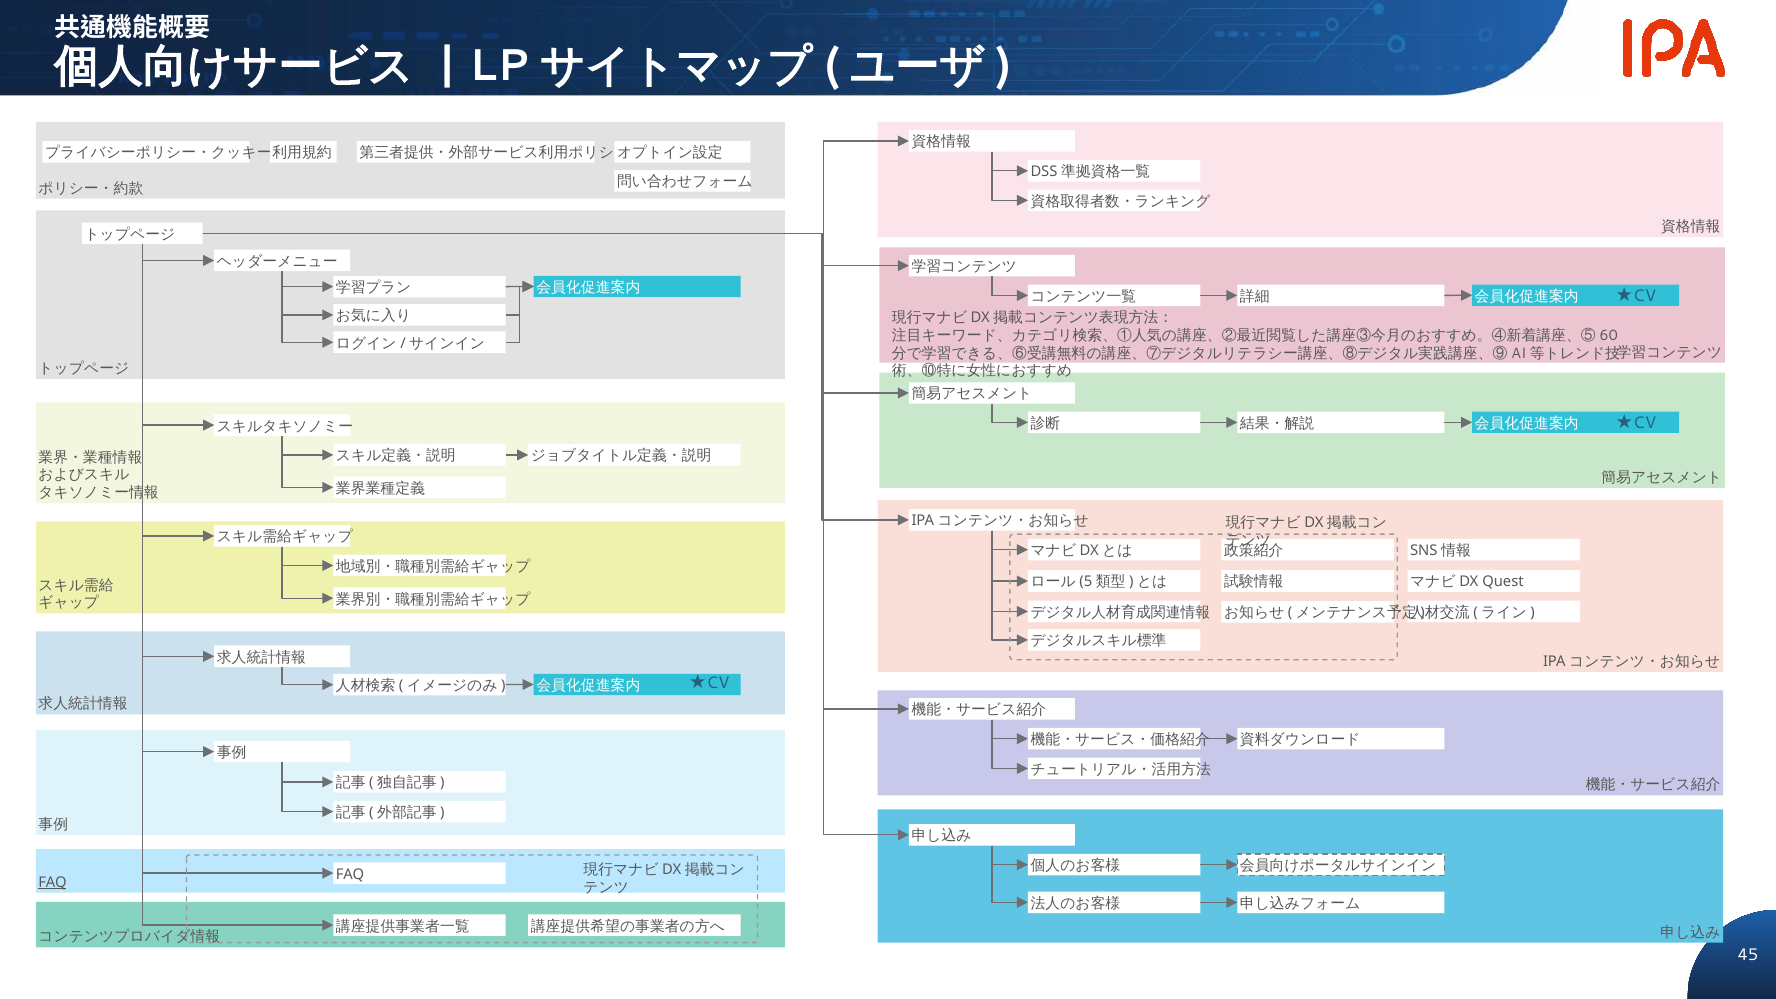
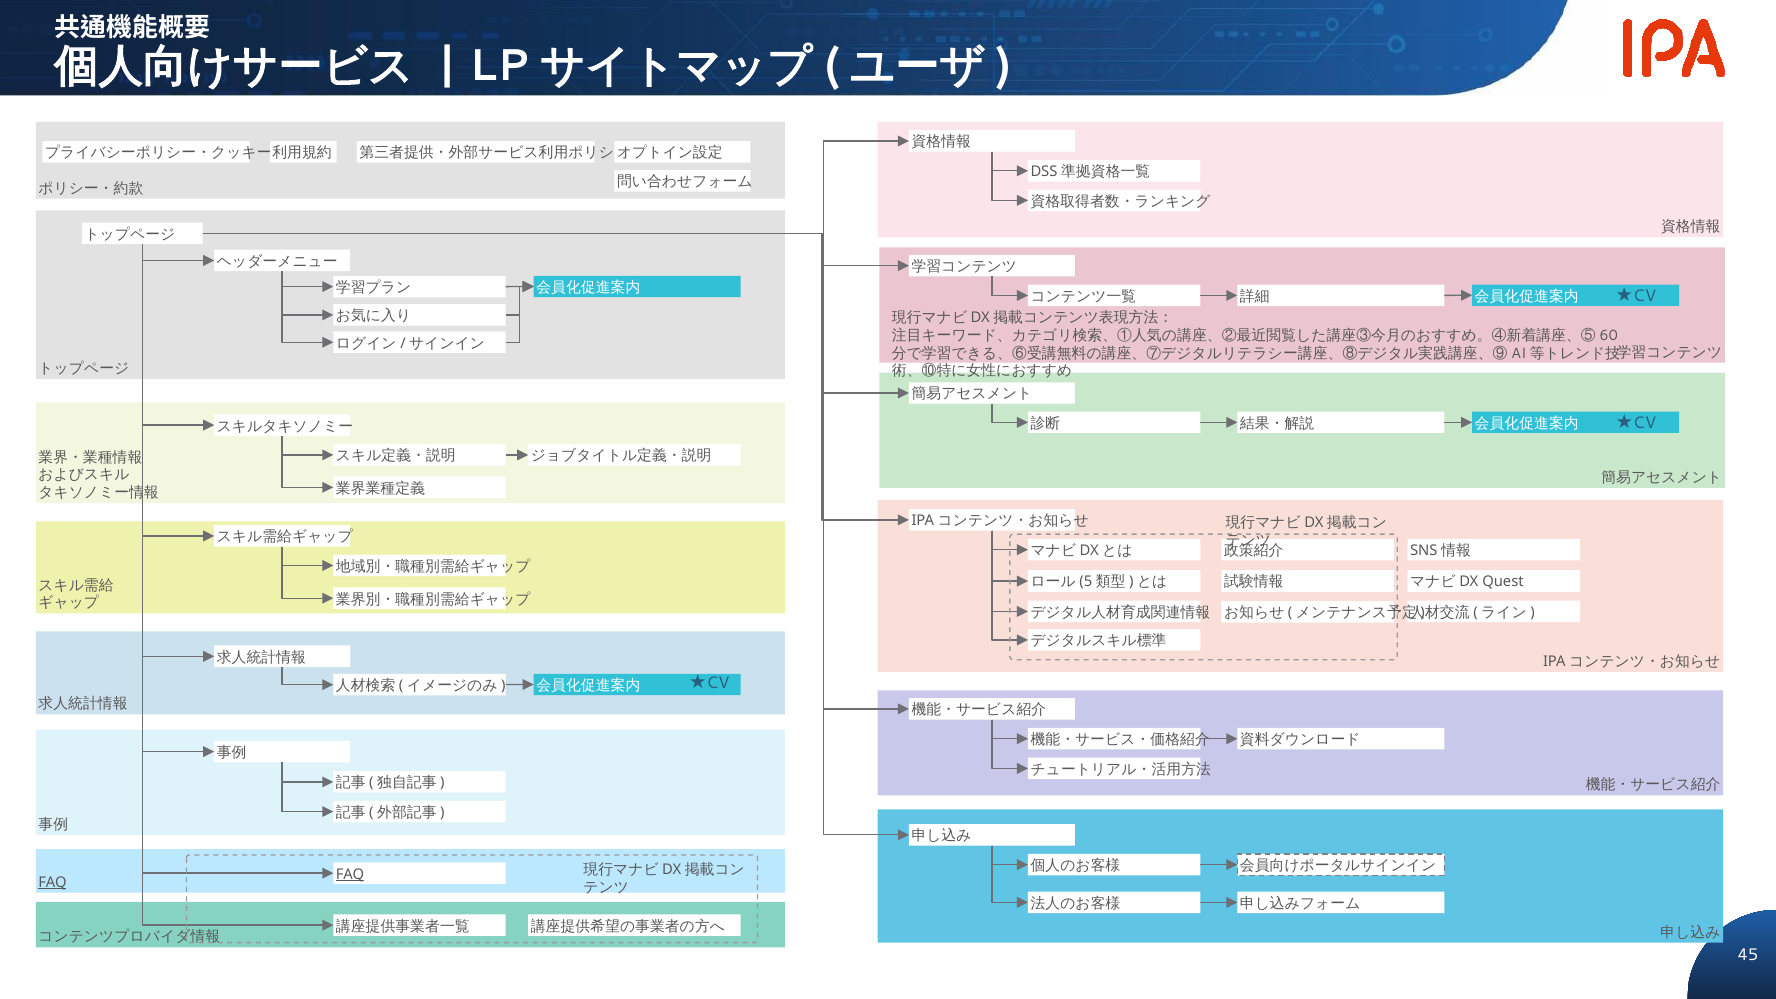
FAQ at (350, 874) underline: none -> present
